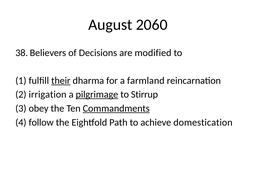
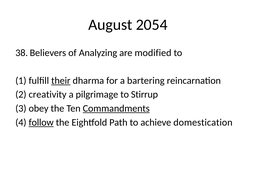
2060: 2060 -> 2054
Decisions: Decisions -> Analyzing
farmland: farmland -> bartering
irrigation: irrigation -> creativity
pilgrimage underline: present -> none
follow underline: none -> present
